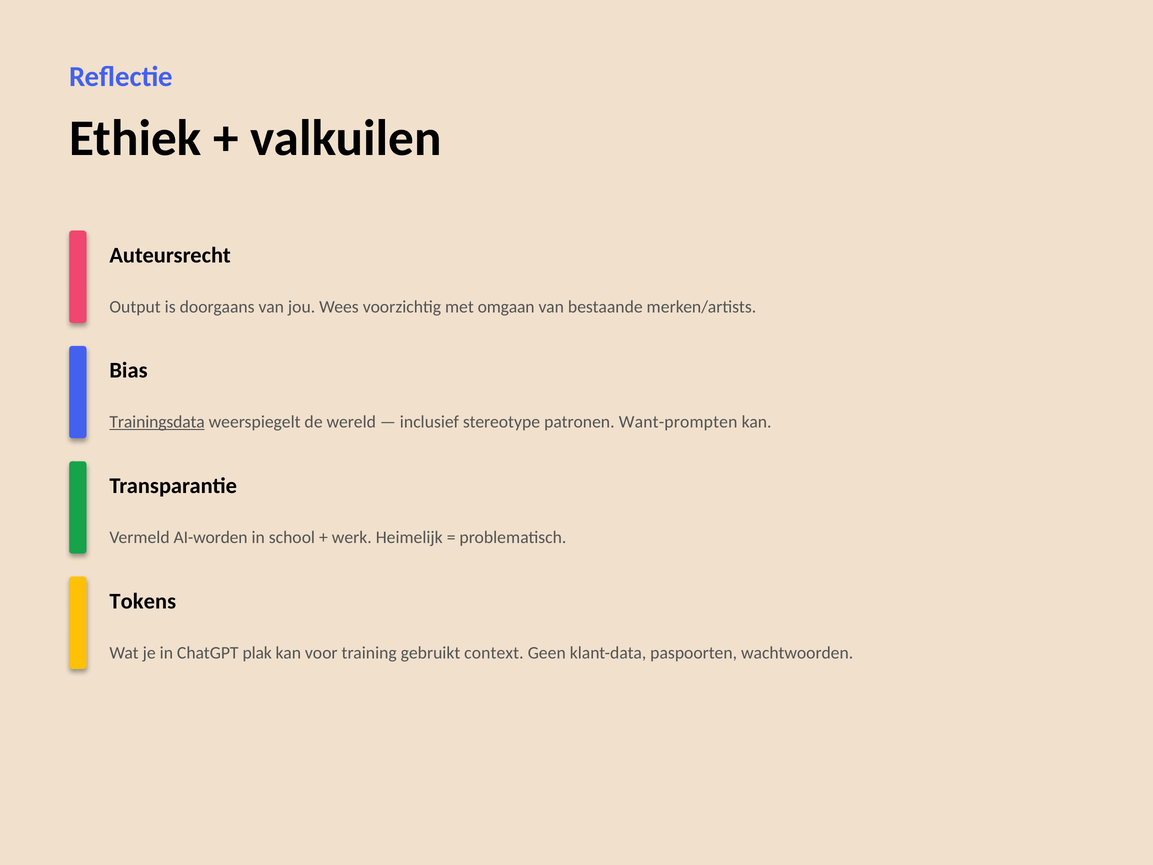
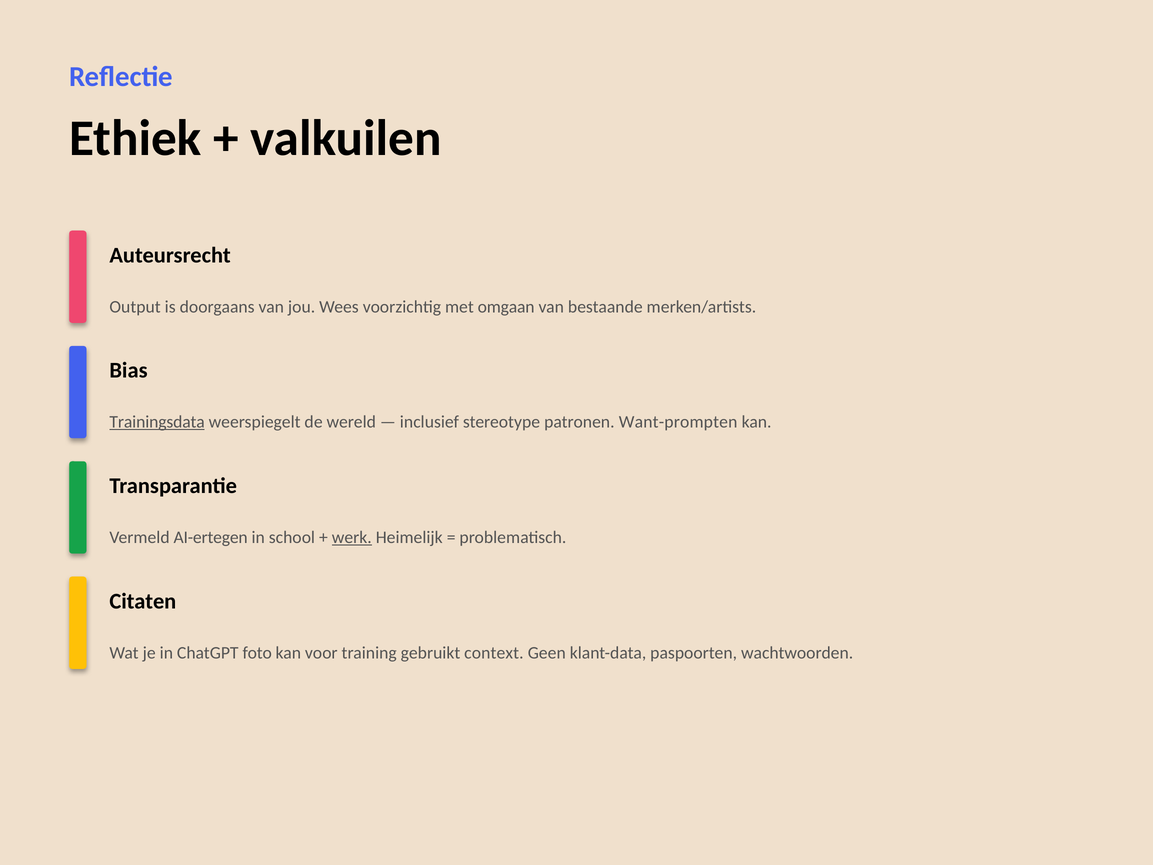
AI-worden: AI-worden -> AI-ertegen
werk underline: none -> present
Tokens: Tokens -> Citaten
plak: plak -> foto
